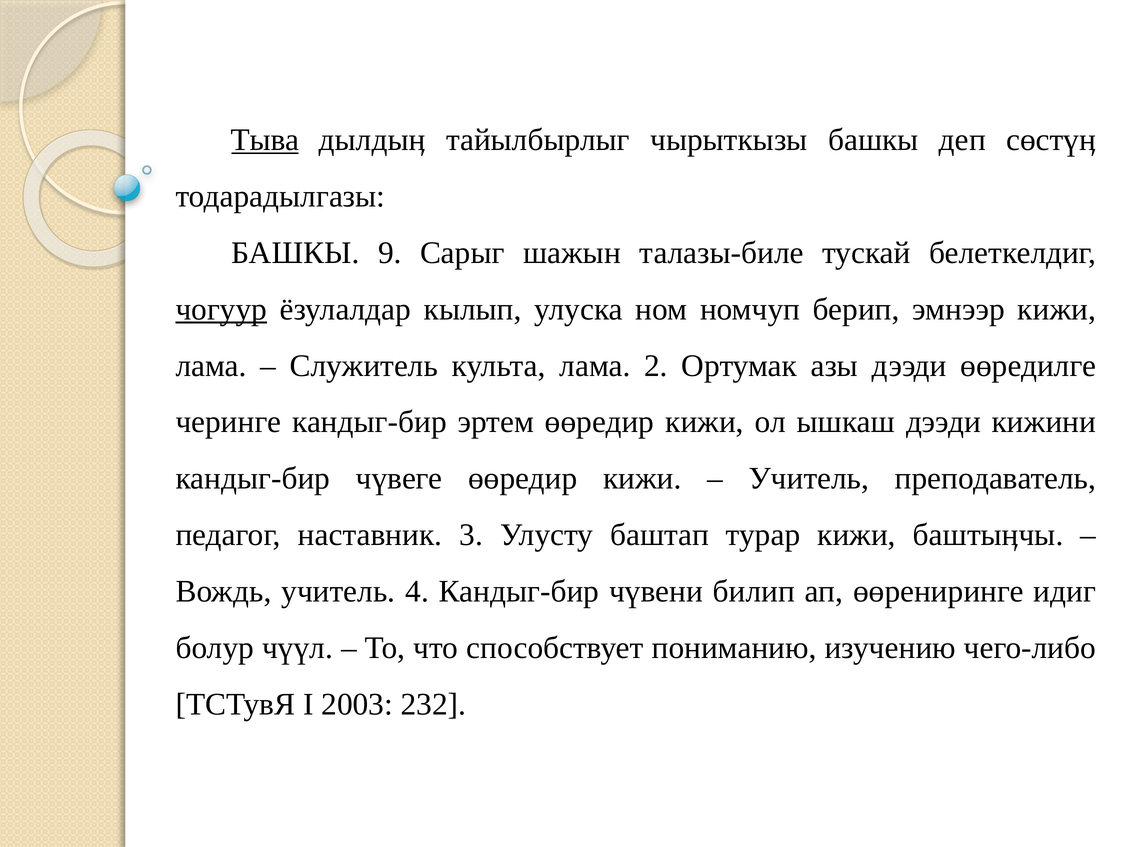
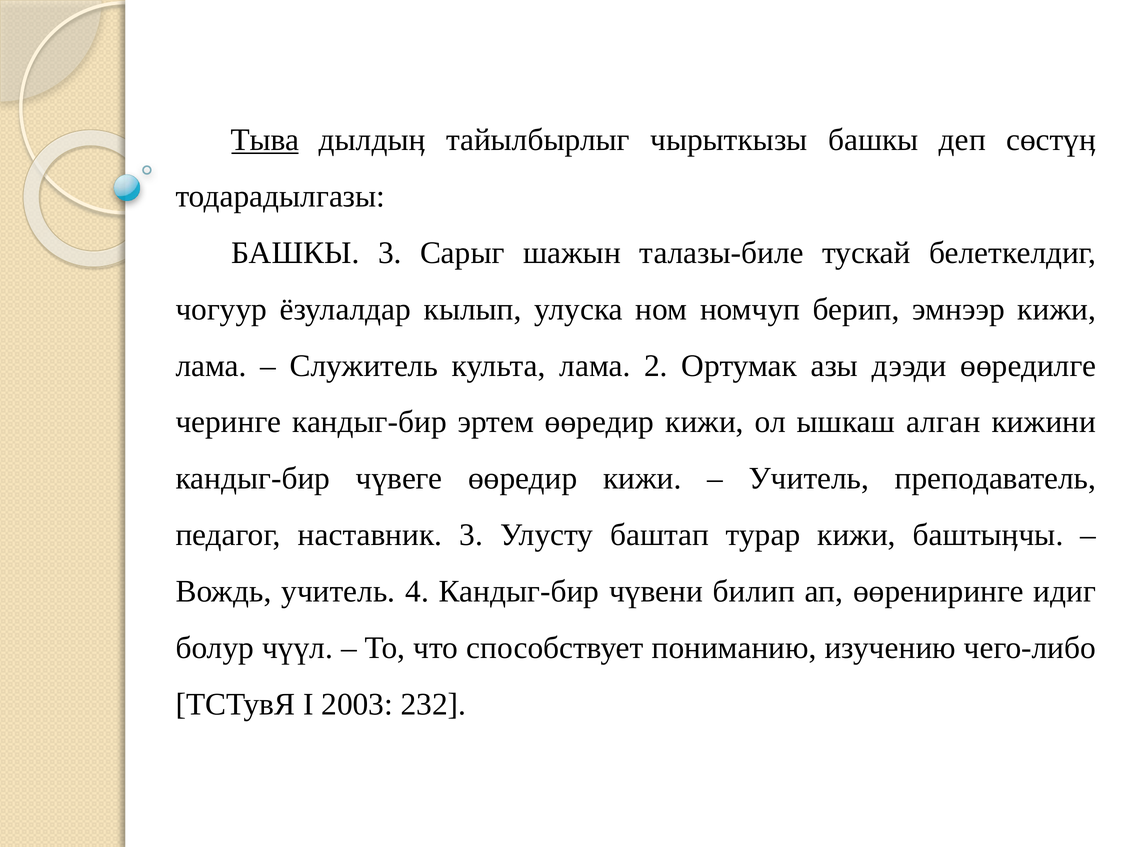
БАШКЫ 9: 9 -> 3
чогуур underline: present -> none
ышкаш дээди: дээди -> алган
